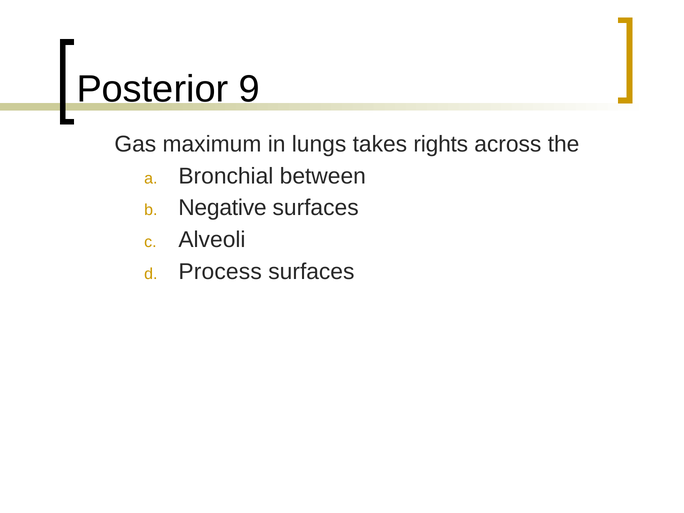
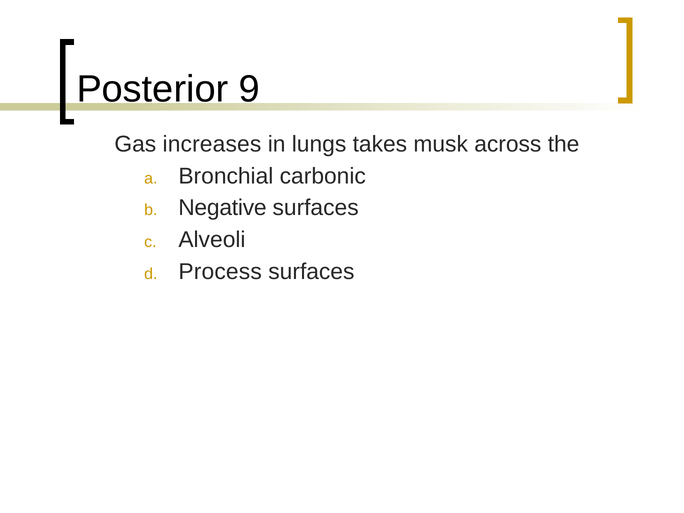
maximum: maximum -> increases
rights: rights -> musk
between: between -> carbonic
